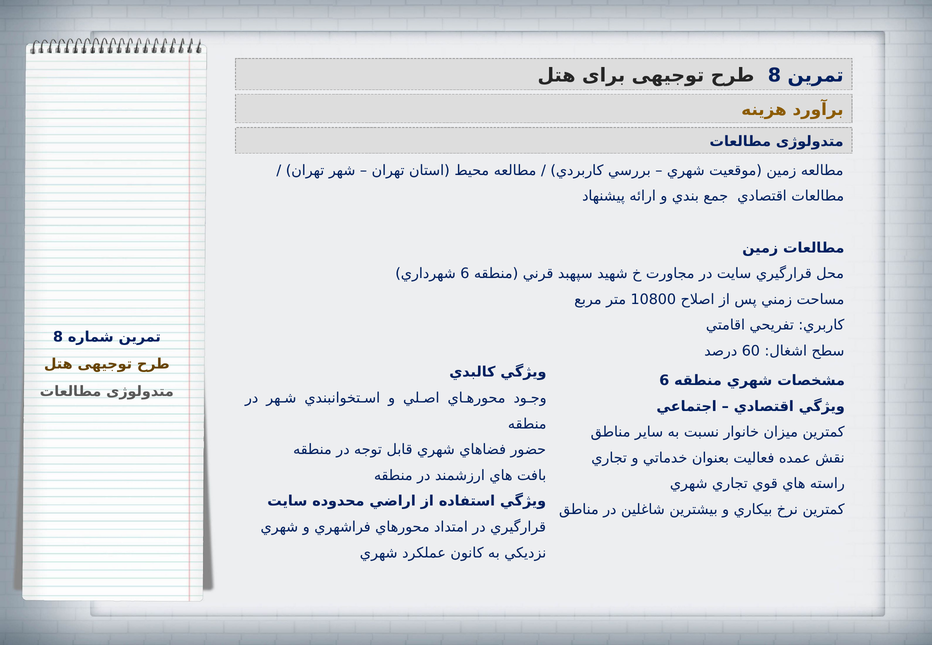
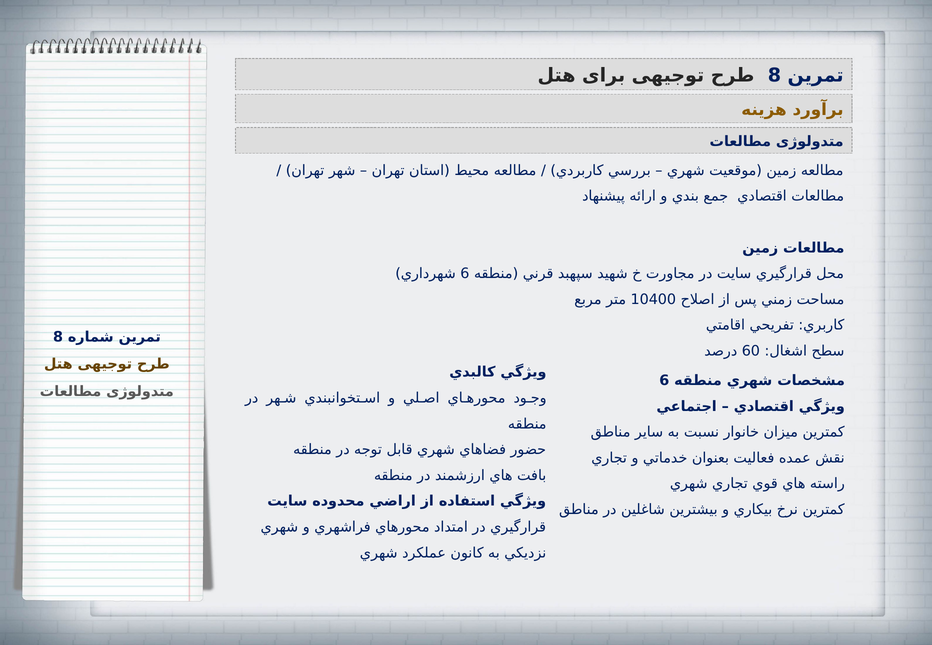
10800: 10800 -> 10400
